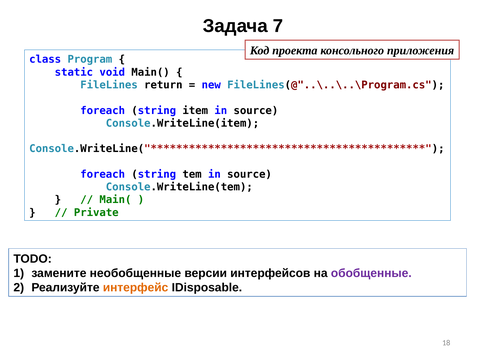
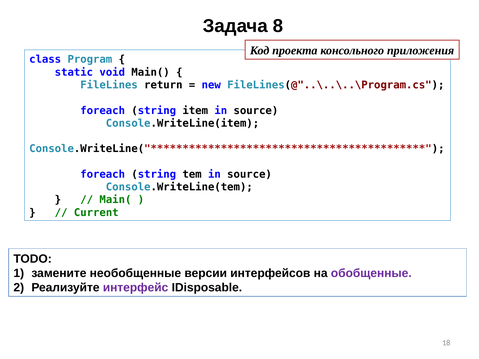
7: 7 -> 8
Private: Private -> Current
интерфейс colour: orange -> purple
